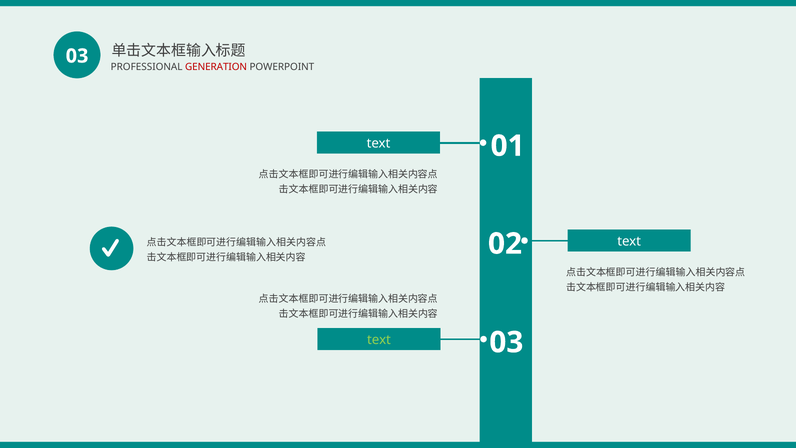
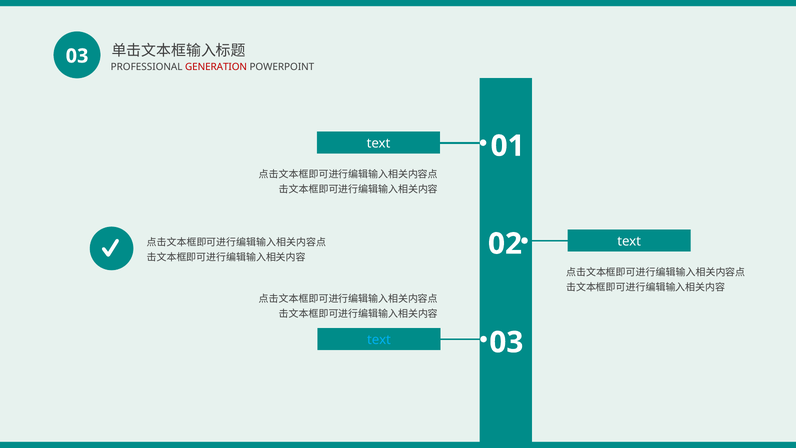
text at (379, 340) colour: light green -> light blue
